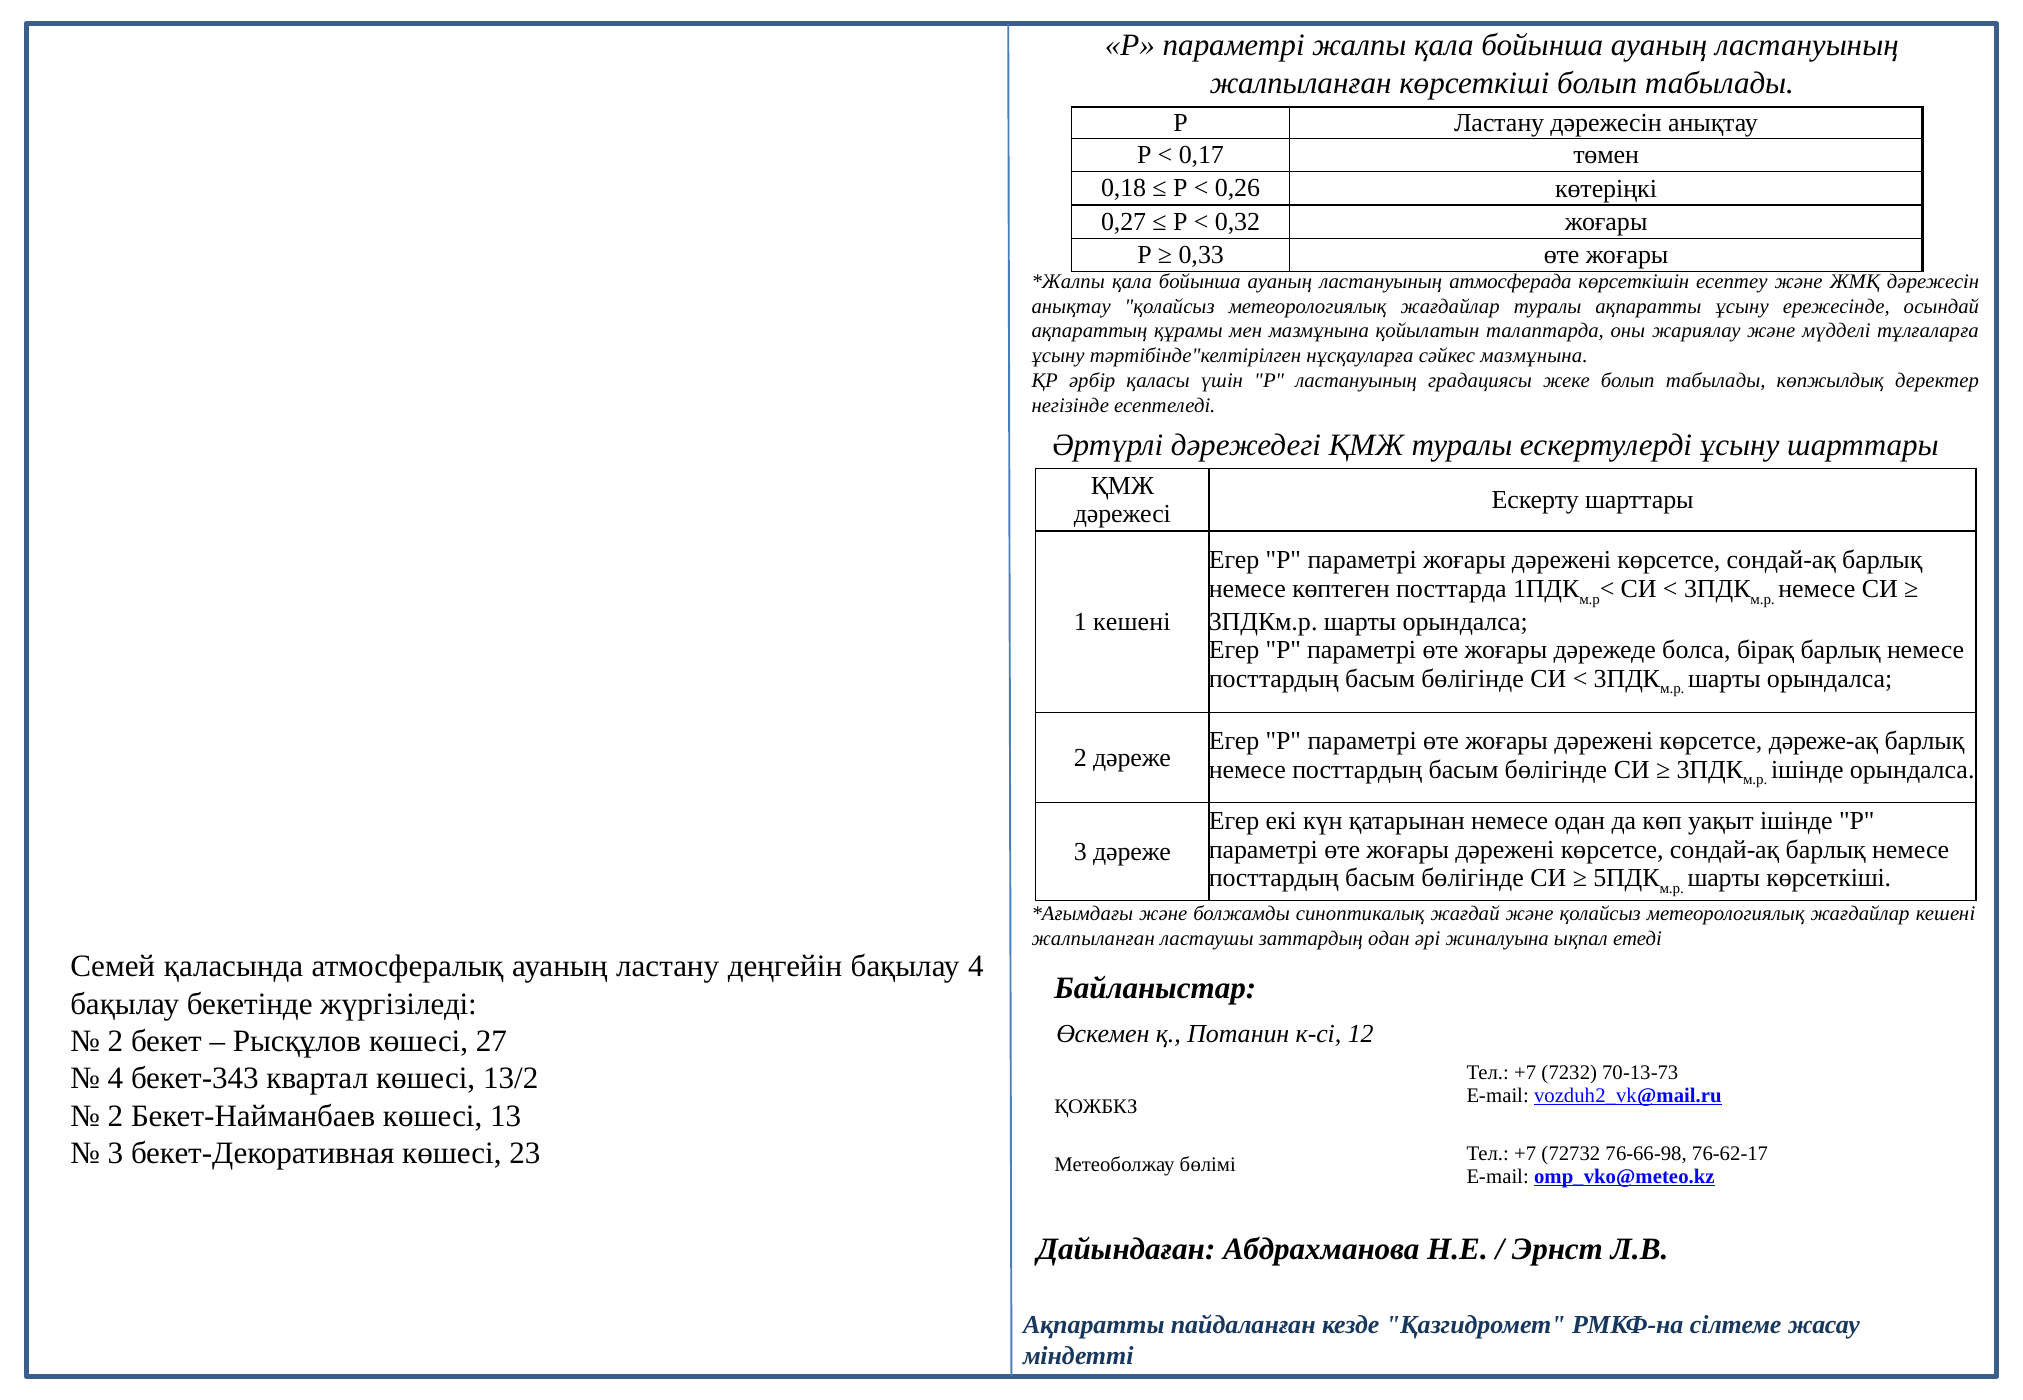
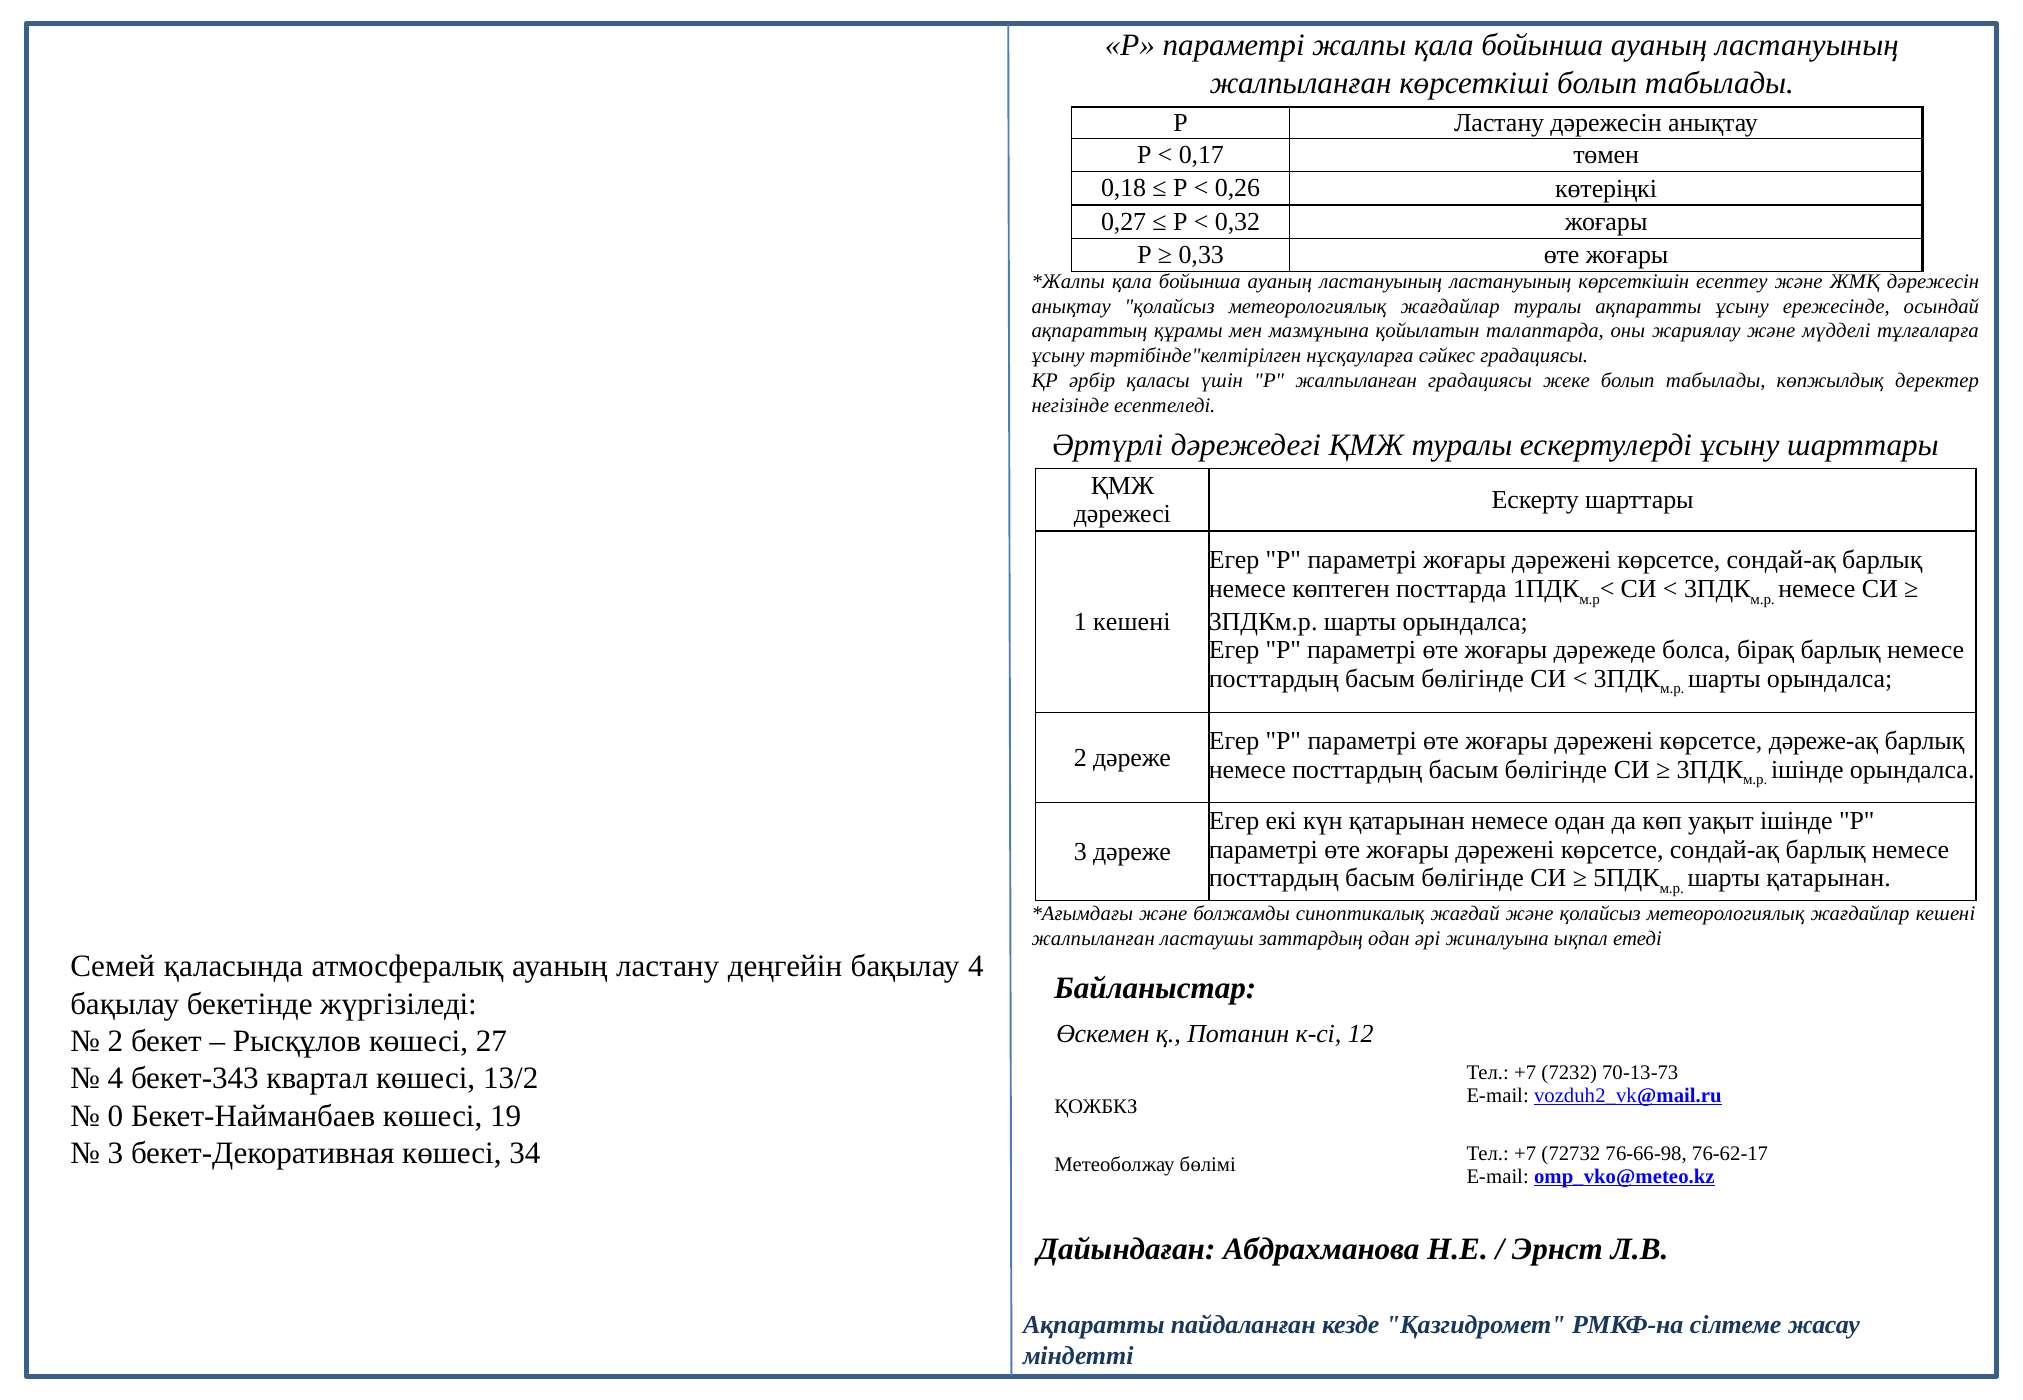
ластануының атмосферада: атмосферада -> ластануының
сәйкес мазмұнына: мазмұнына -> градациясы
Р ластануының: ластануының -> жалпыланған
шарты көрсеткіші: көрсеткіші -> қатарынан
2 at (115, 1116): 2 -> 0
13: 13 -> 19
23: 23 -> 34
